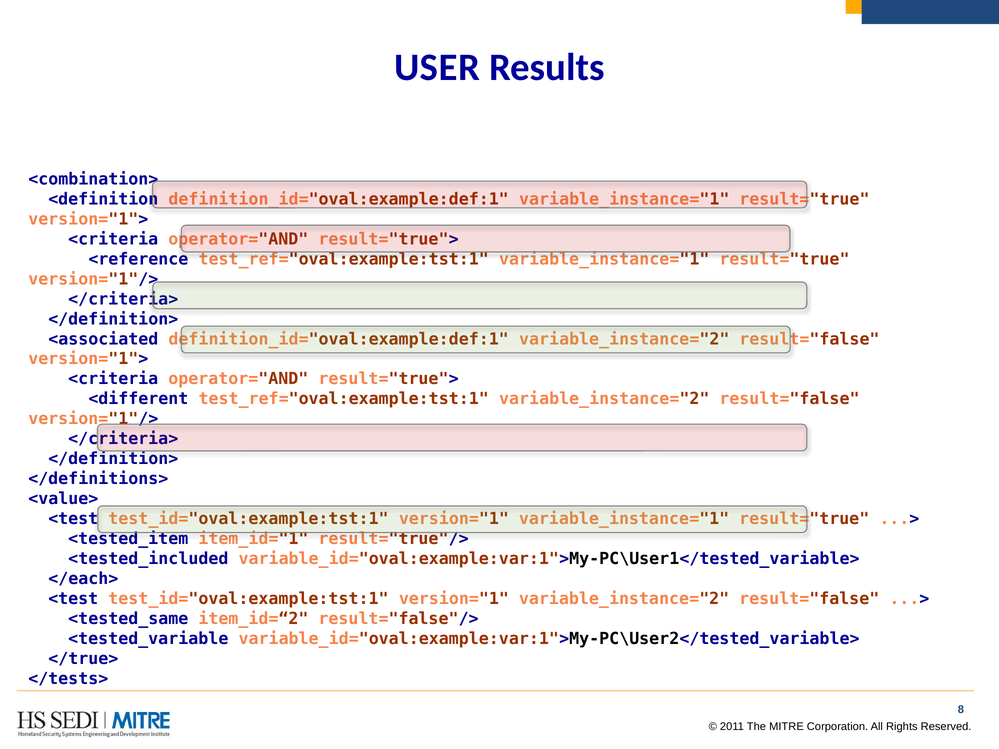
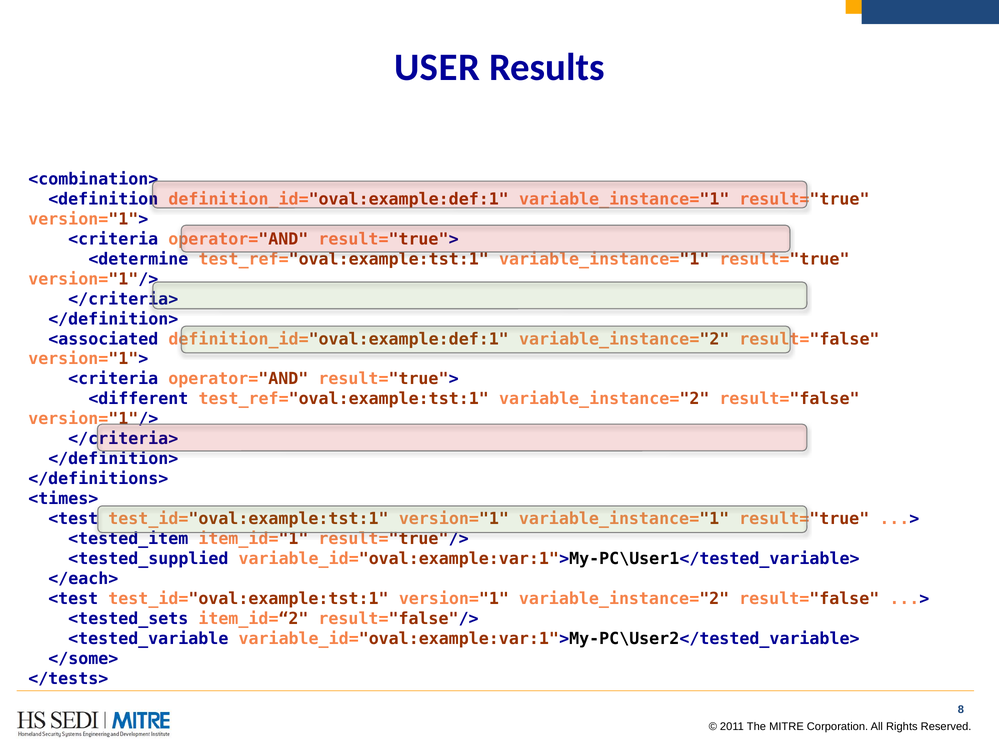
<reference: <reference -> <determine
<value>: <value> -> <times>
<tested_included: <tested_included -> <tested_supplied
<tested_same: <tested_same -> <tested_sets
</true>: </true> -> </some>
